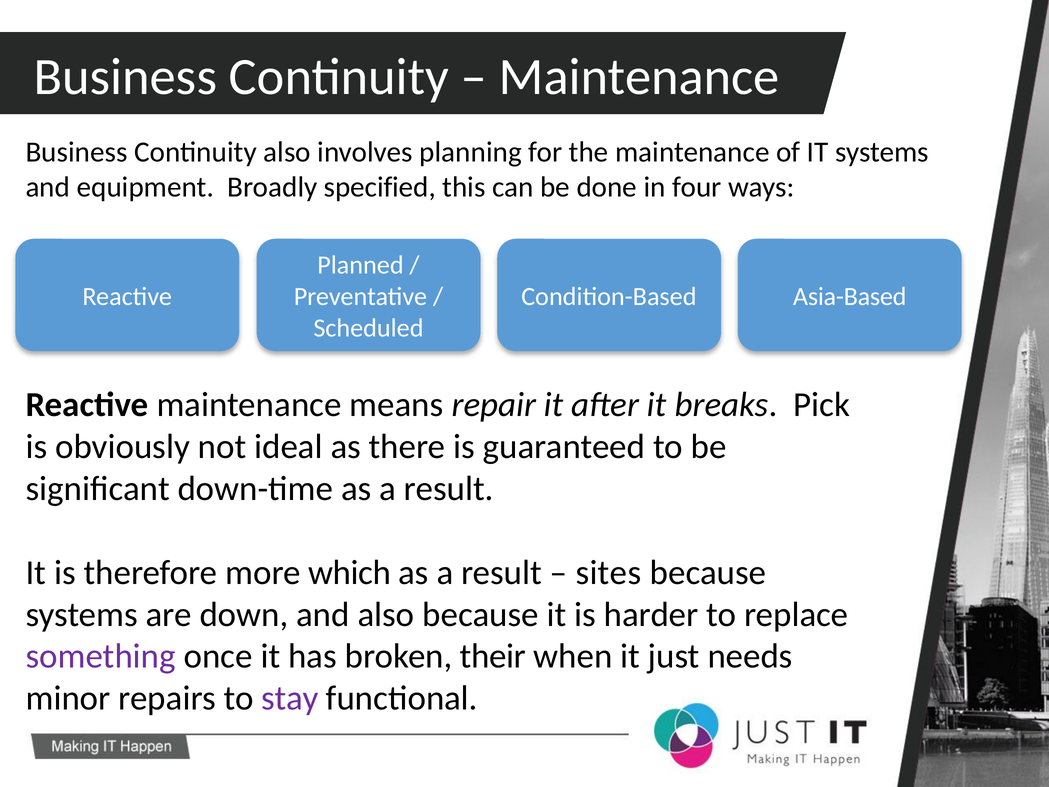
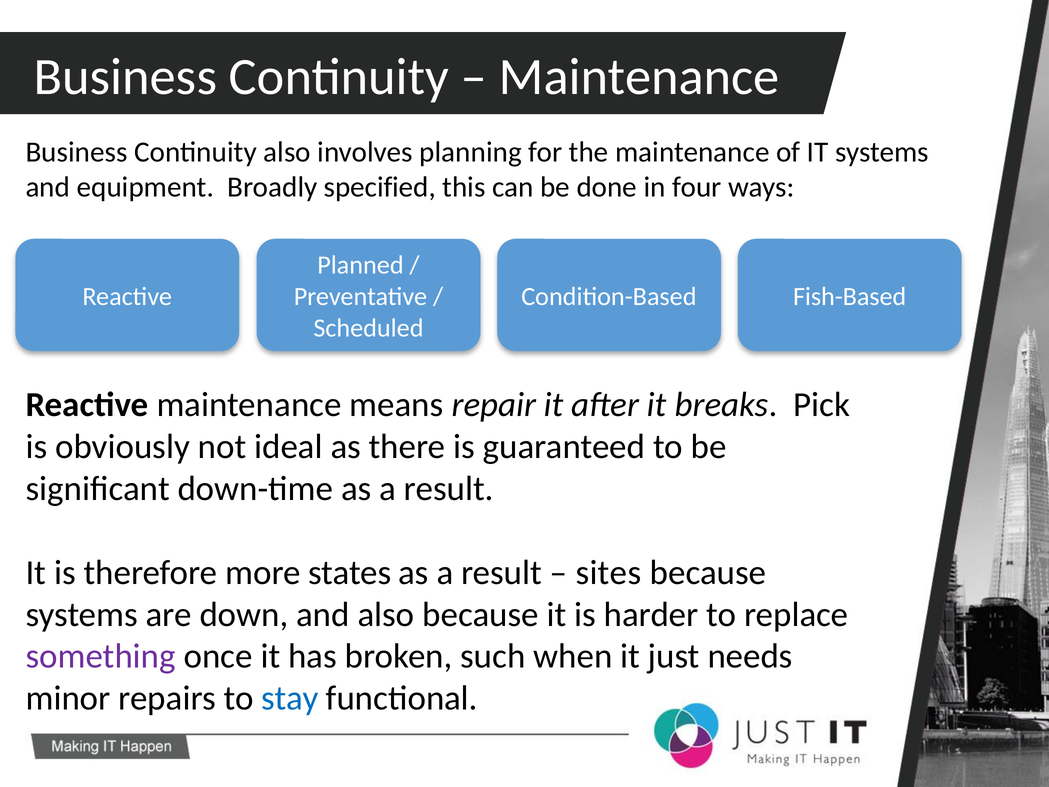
Asia-Based: Asia-Based -> Fish-Based
which: which -> states
their: their -> such
stay colour: purple -> blue
